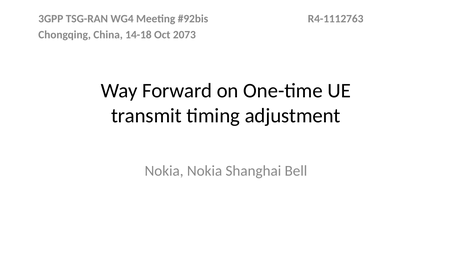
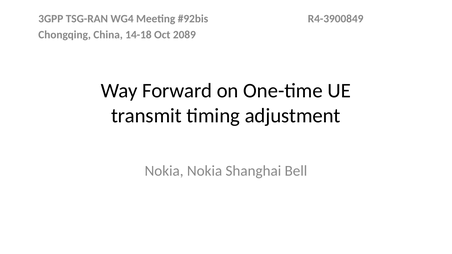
R4-1112763: R4-1112763 -> R4-3900849
2073: 2073 -> 2089
